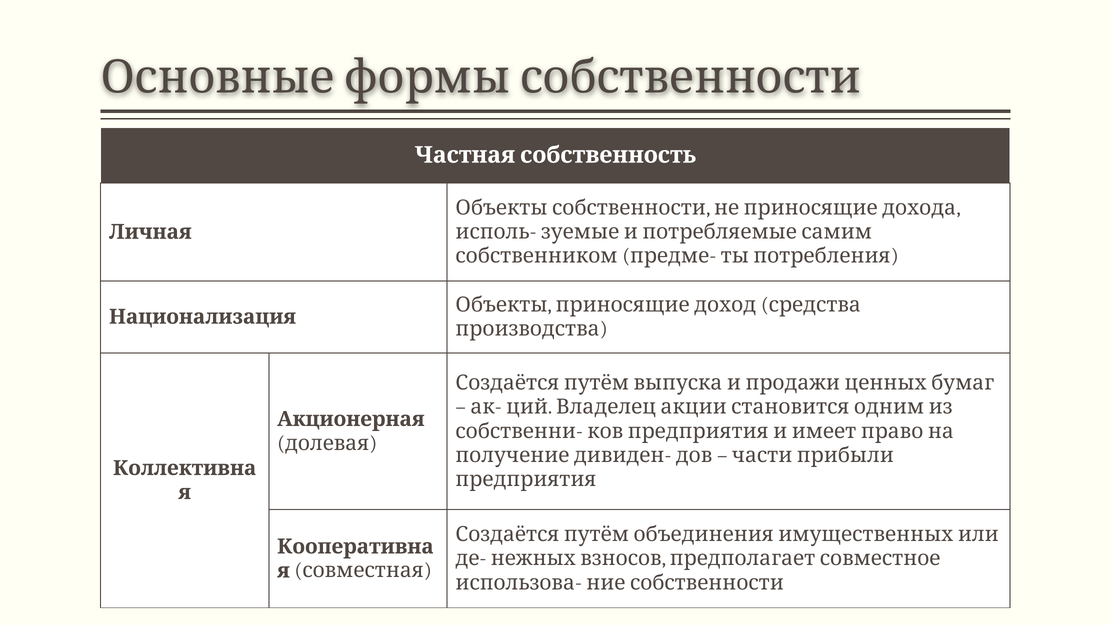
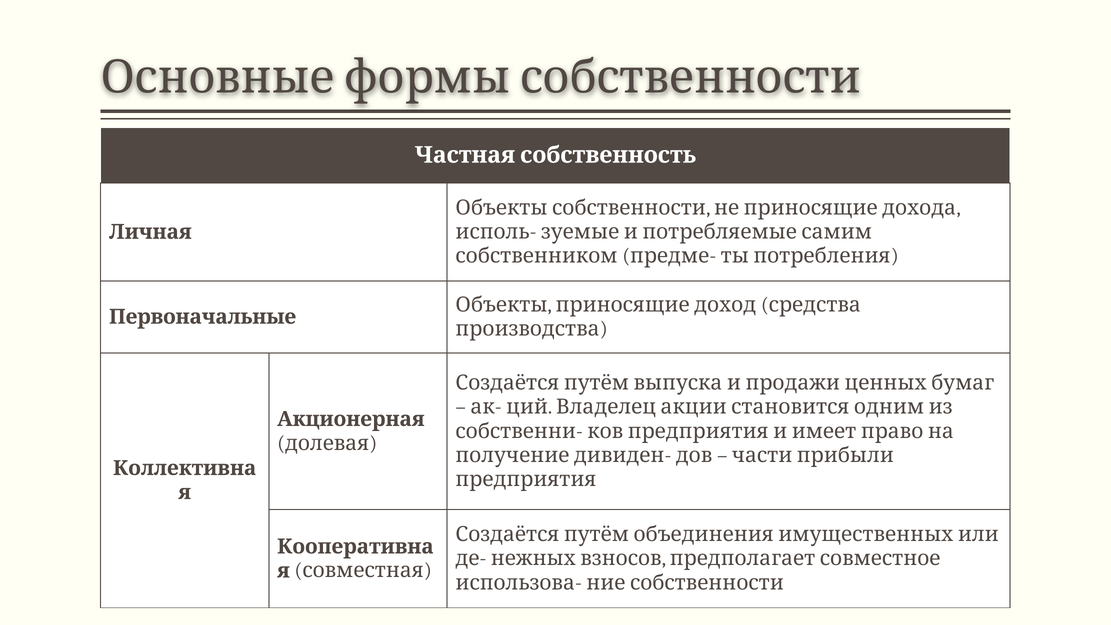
Национализация: Национализация -> Первоначальные
